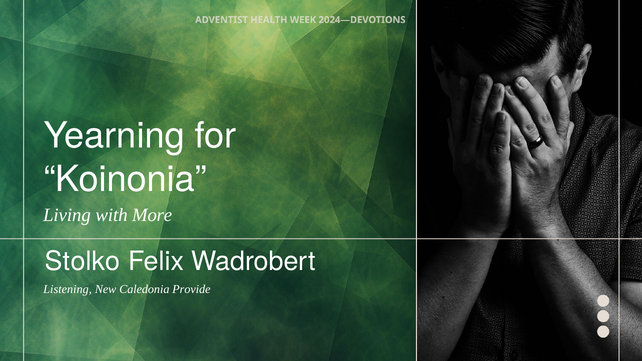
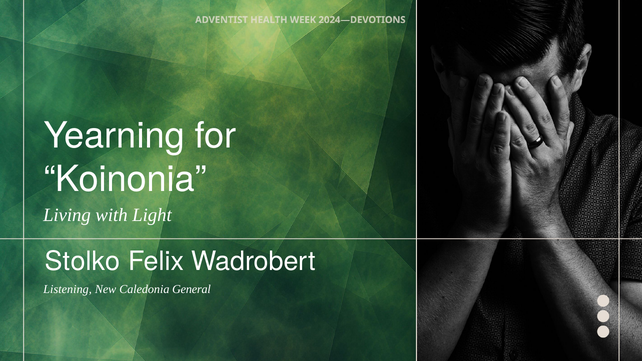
More: More -> Light
Provide: Provide -> General
